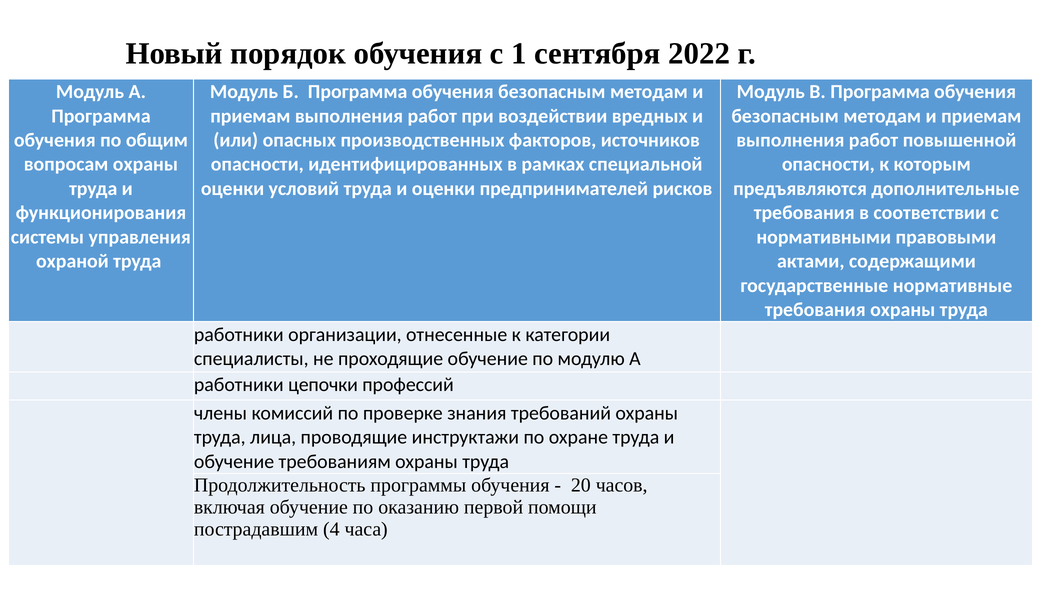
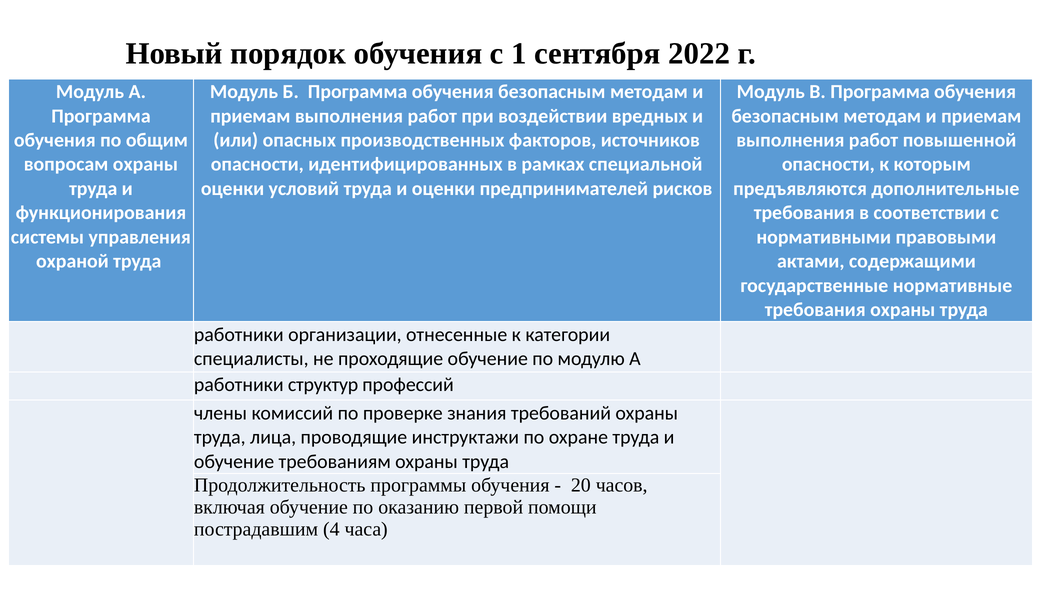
цепочки: цепочки -> структур
